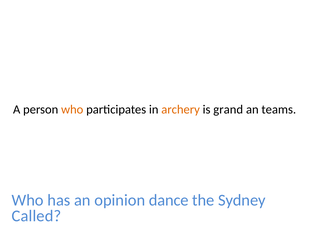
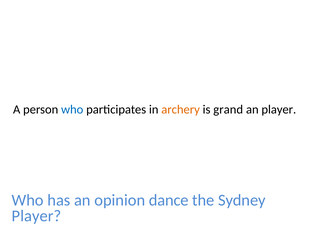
who at (72, 109) colour: orange -> blue
an teams: teams -> player
Called at (36, 216): Called -> Player
